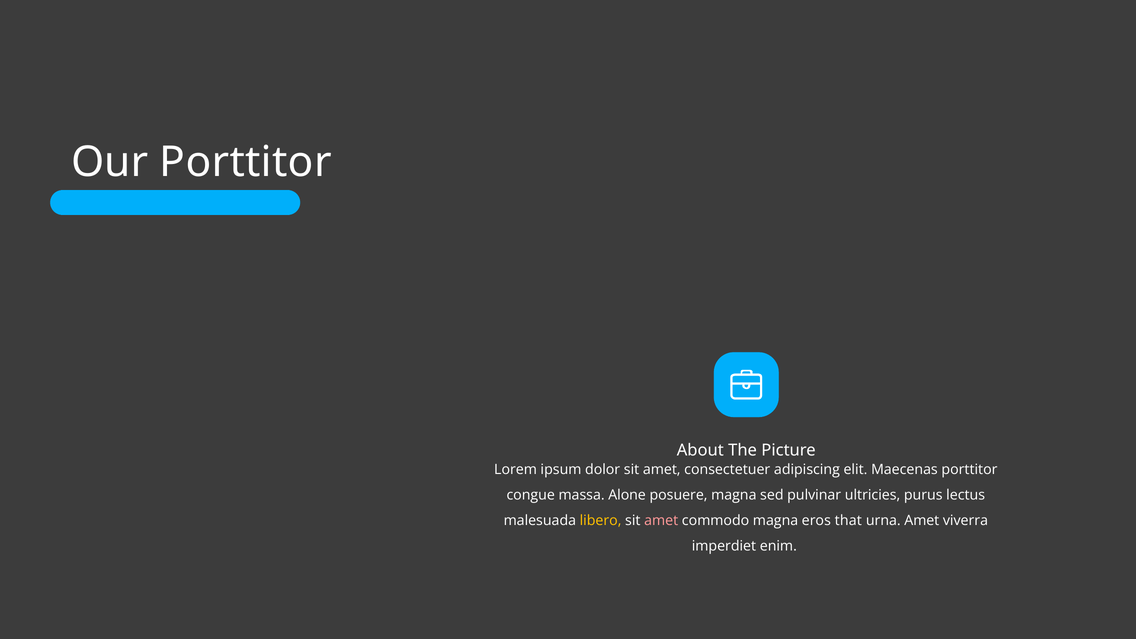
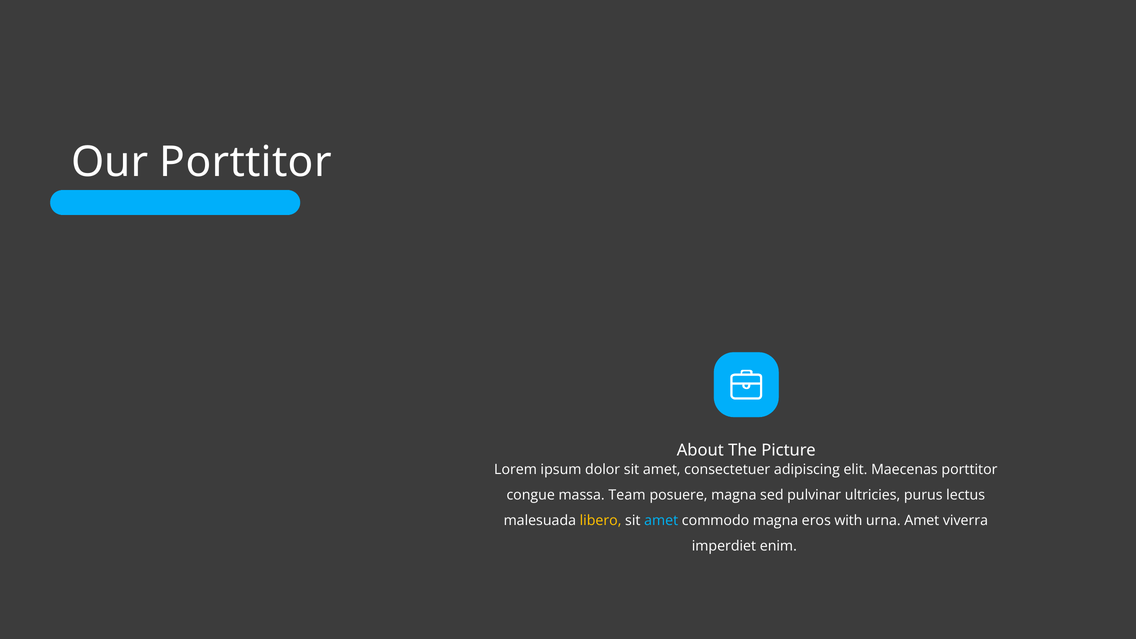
Alone: Alone -> Team
amet at (661, 521) colour: pink -> light blue
that: that -> with
